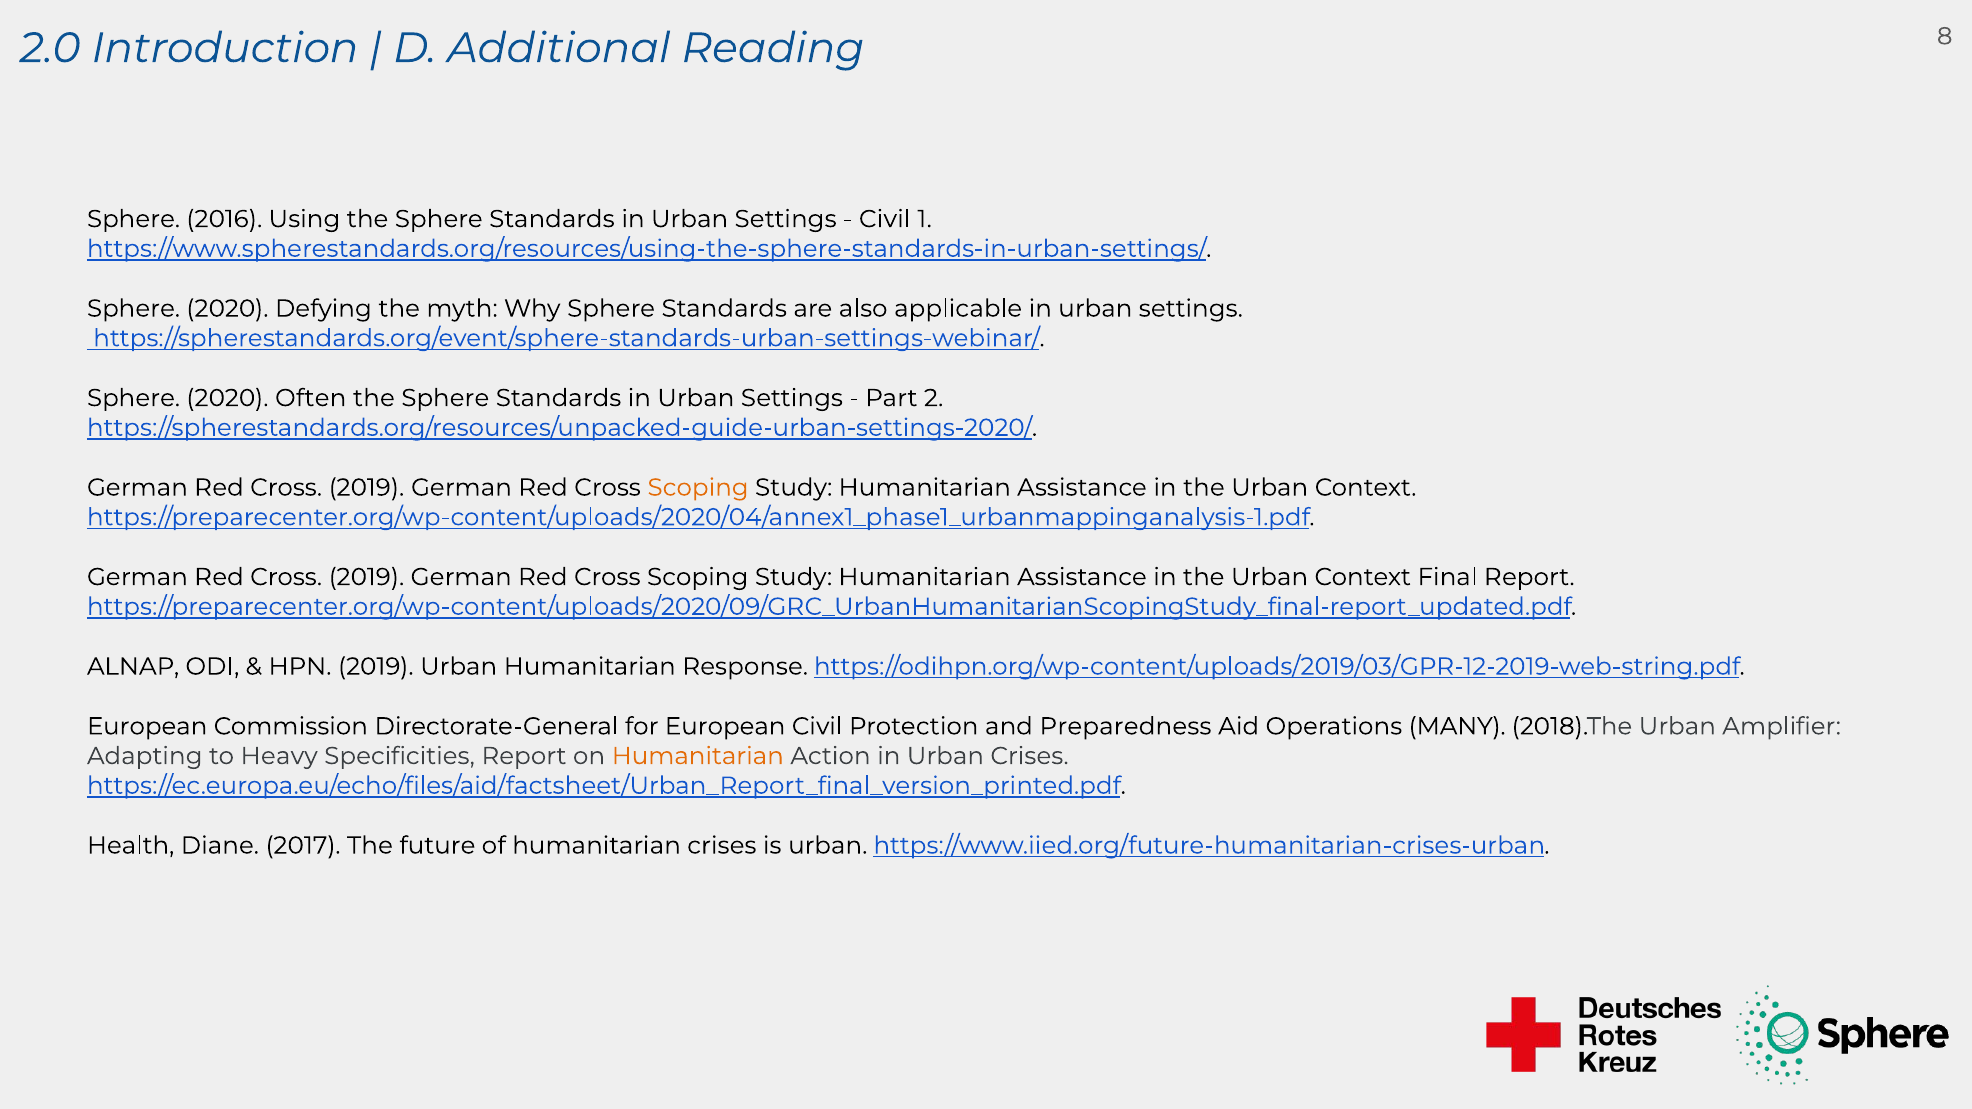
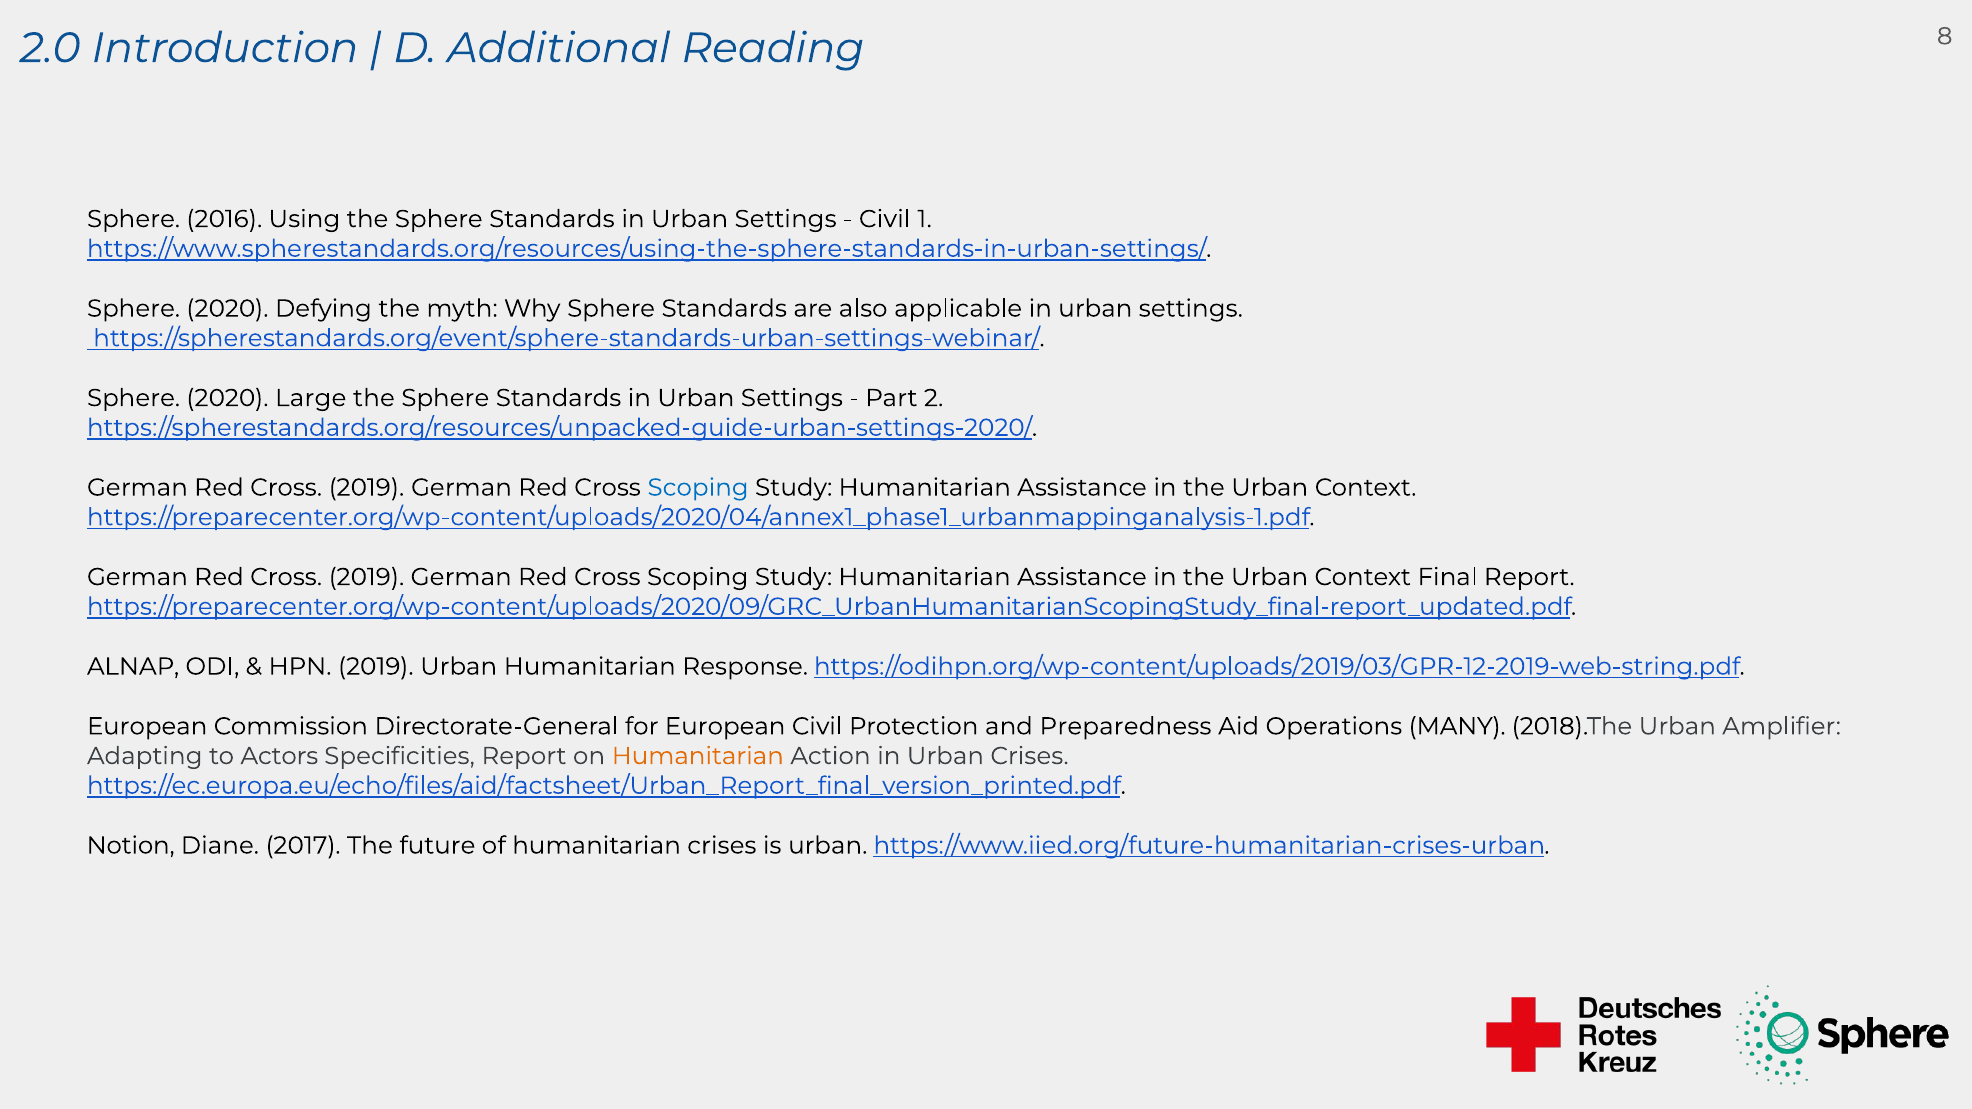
Often: Often -> Large
Scoping at (698, 488) colour: orange -> blue
Heavy: Heavy -> Actors
Health: Health -> Notion
